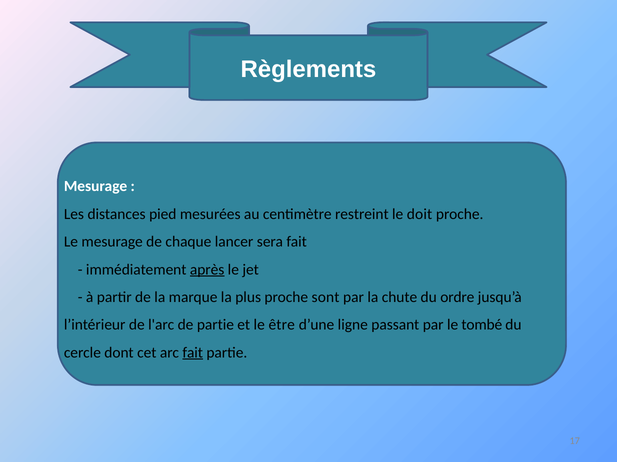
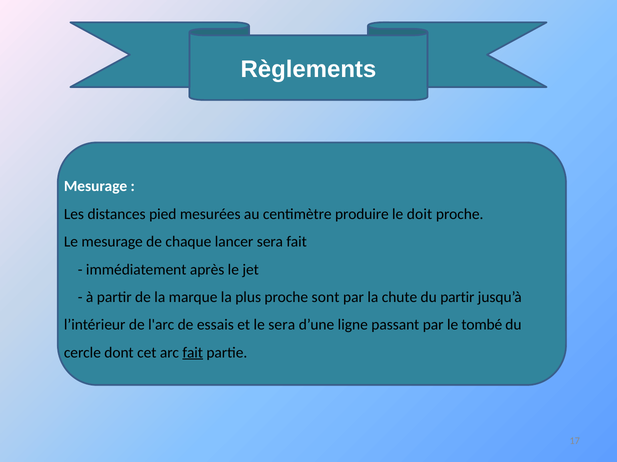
restreint: restreint -> produire
après underline: present -> none
du ordre: ordre -> partir
de partie: partie -> essais
le être: être -> sera
